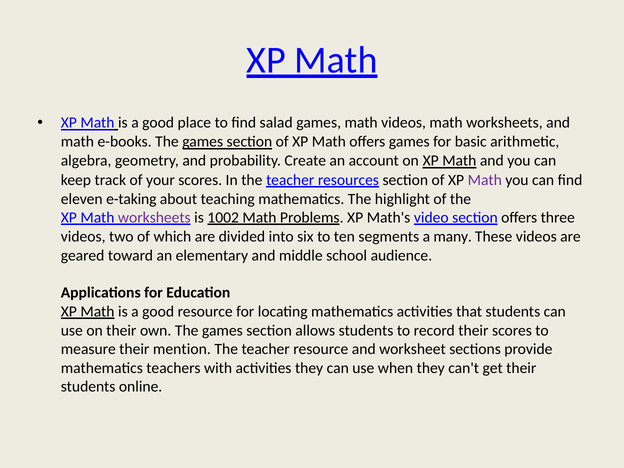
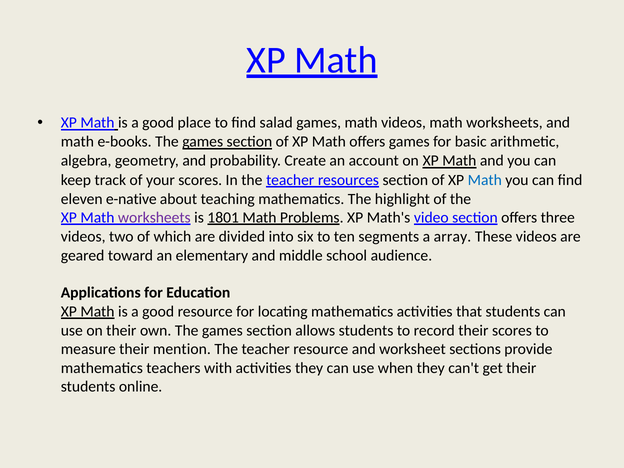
Math at (485, 180) colour: purple -> blue
e-taking: e-taking -> e-native
1002: 1002 -> 1801
many: many -> array
